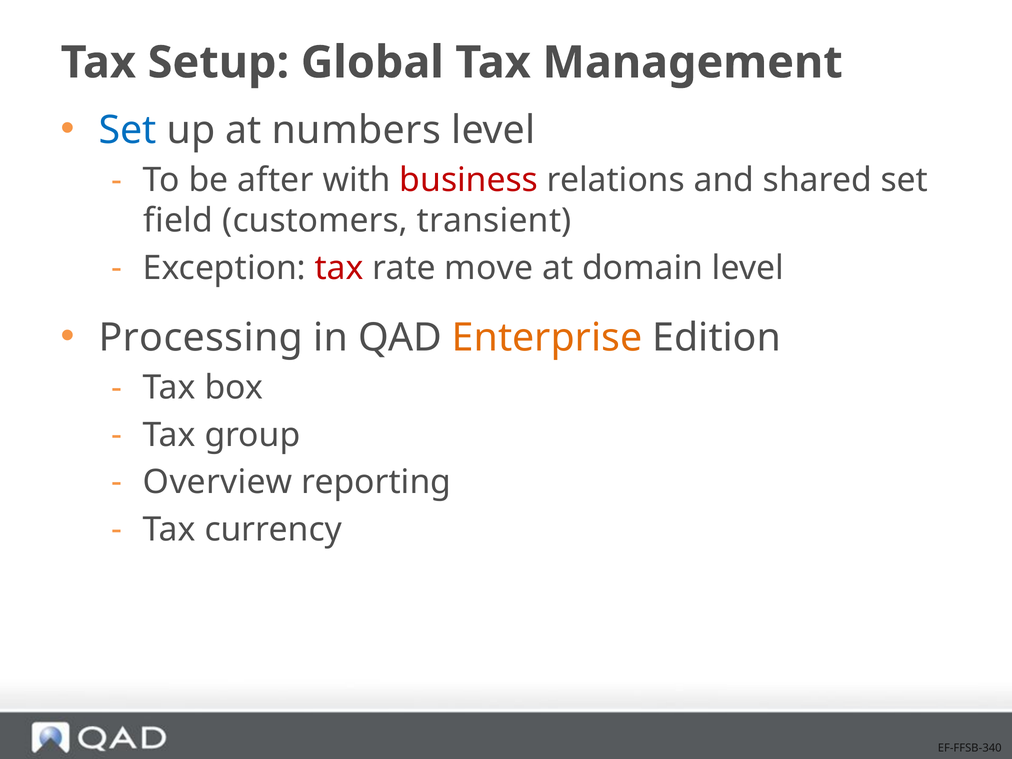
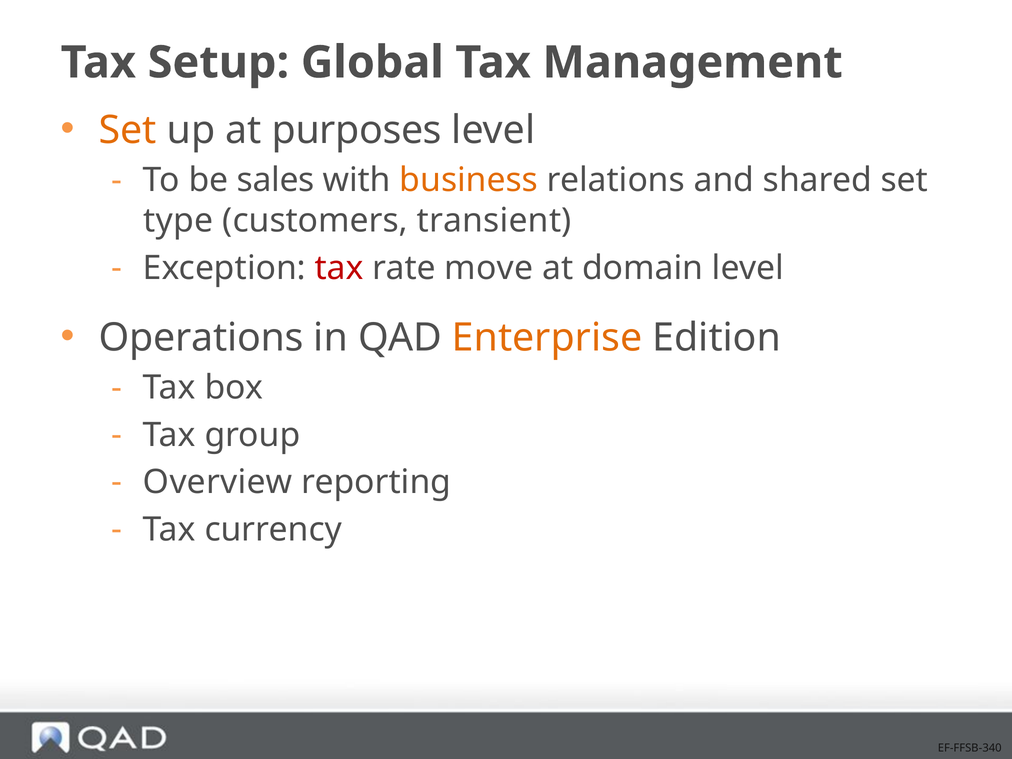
Set at (128, 130) colour: blue -> orange
numbers: numbers -> purposes
after: after -> sales
business colour: red -> orange
field: field -> type
Processing: Processing -> Operations
